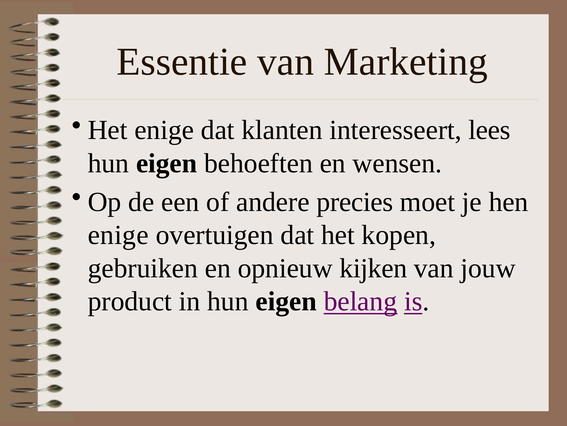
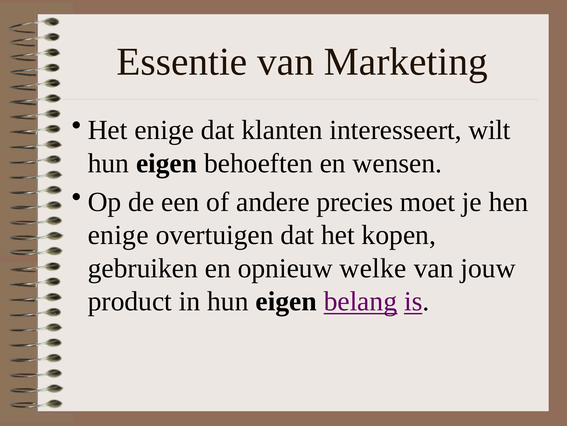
lees: lees -> wilt
kijken: kijken -> welke
